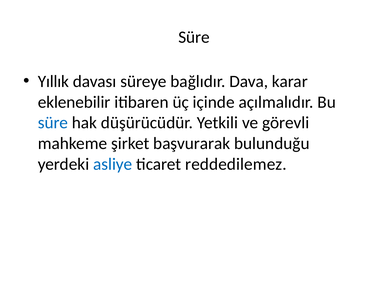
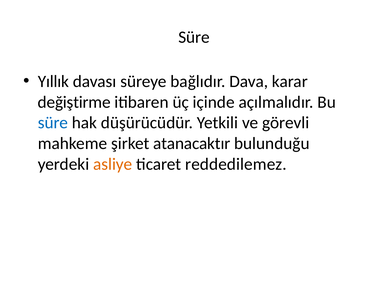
eklenebilir: eklenebilir -> değiştirme
başvurarak: başvurarak -> atanacaktır
asliye colour: blue -> orange
